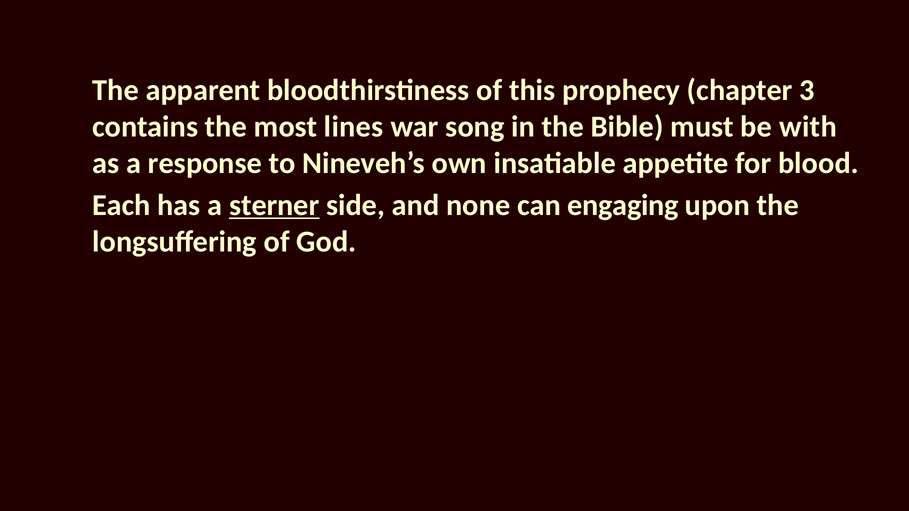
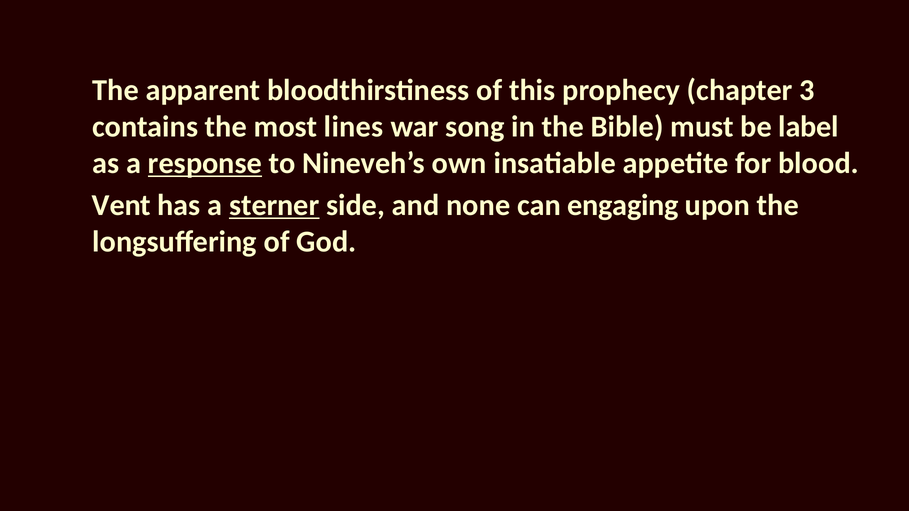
with: with -> label
response underline: none -> present
Each: Each -> Vent
